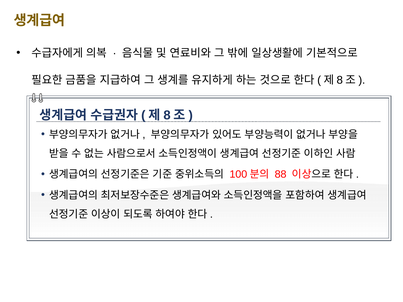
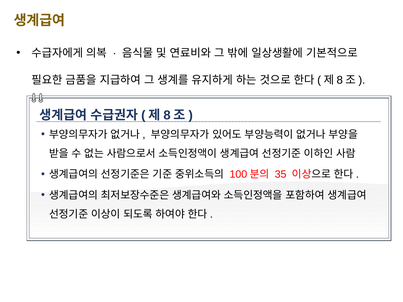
88: 88 -> 35
